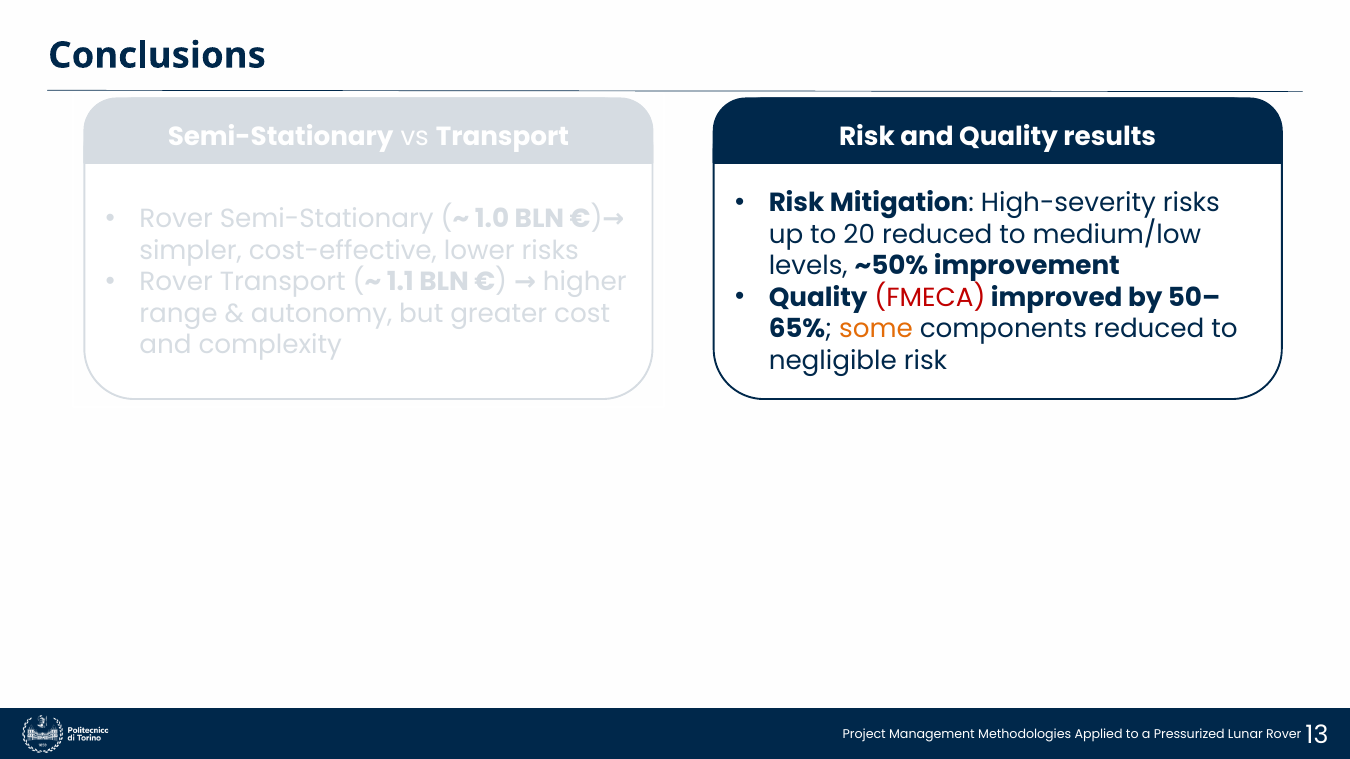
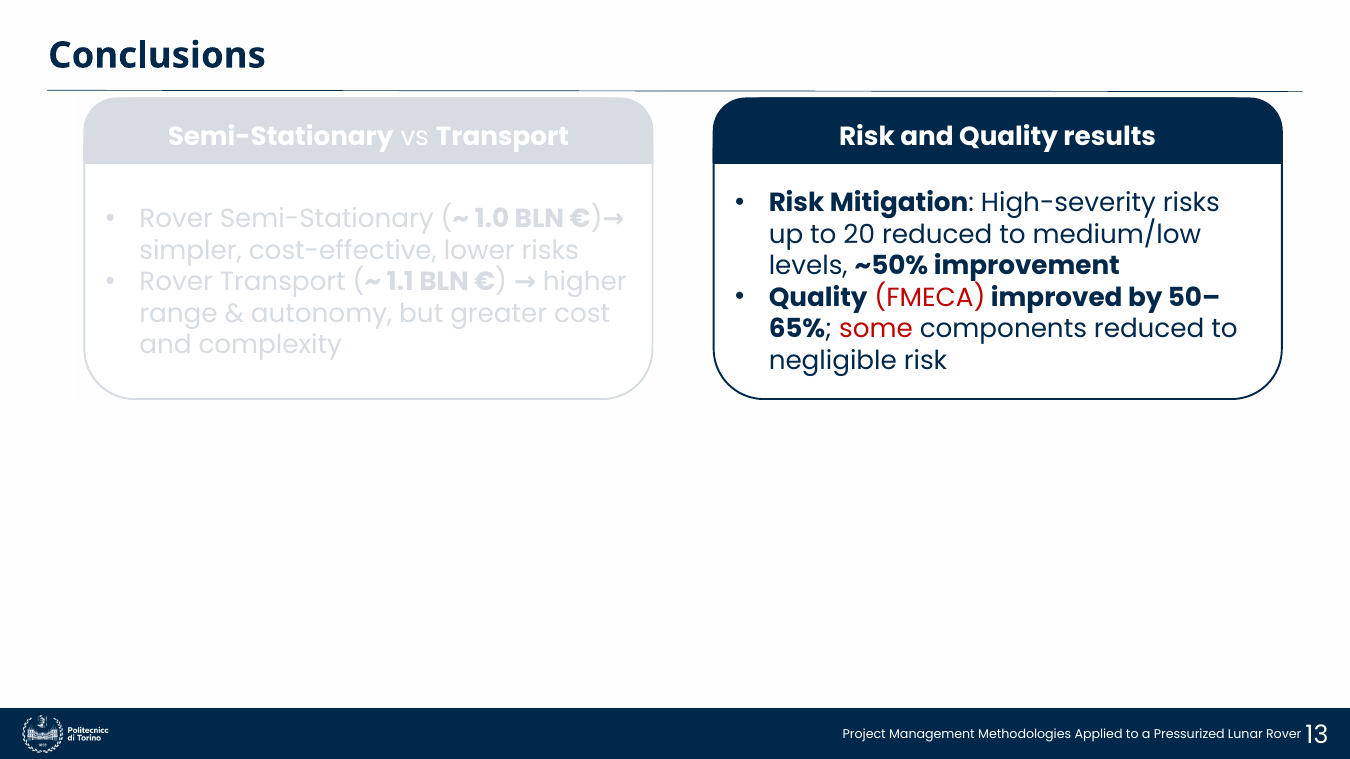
some colour: orange -> red
